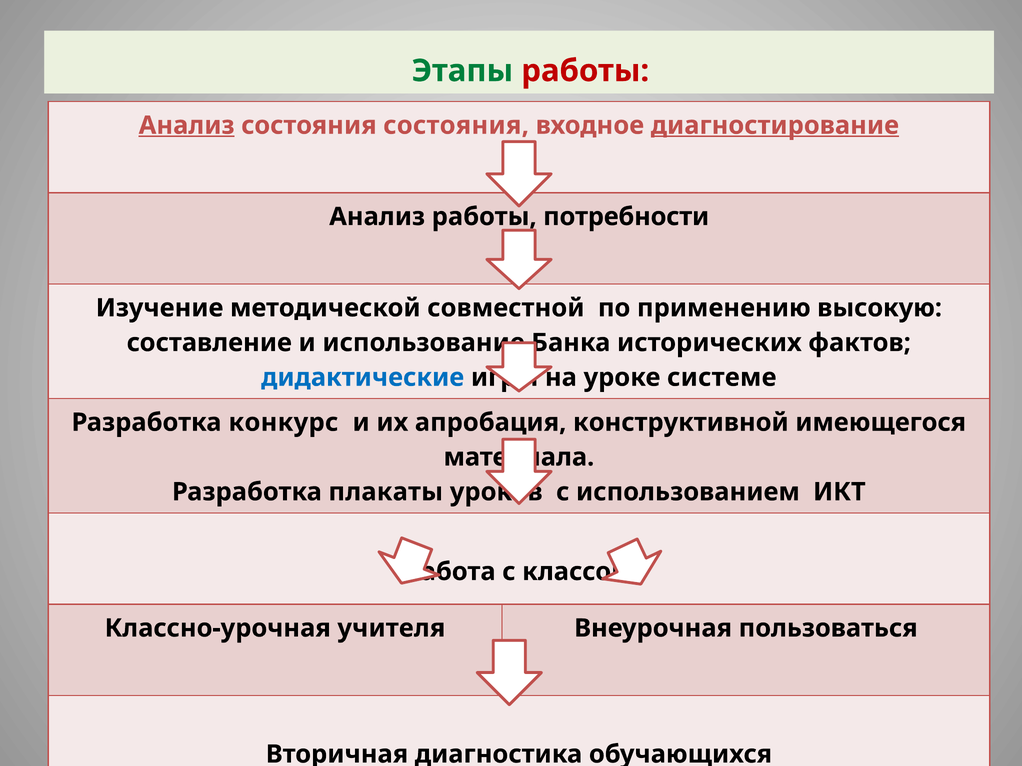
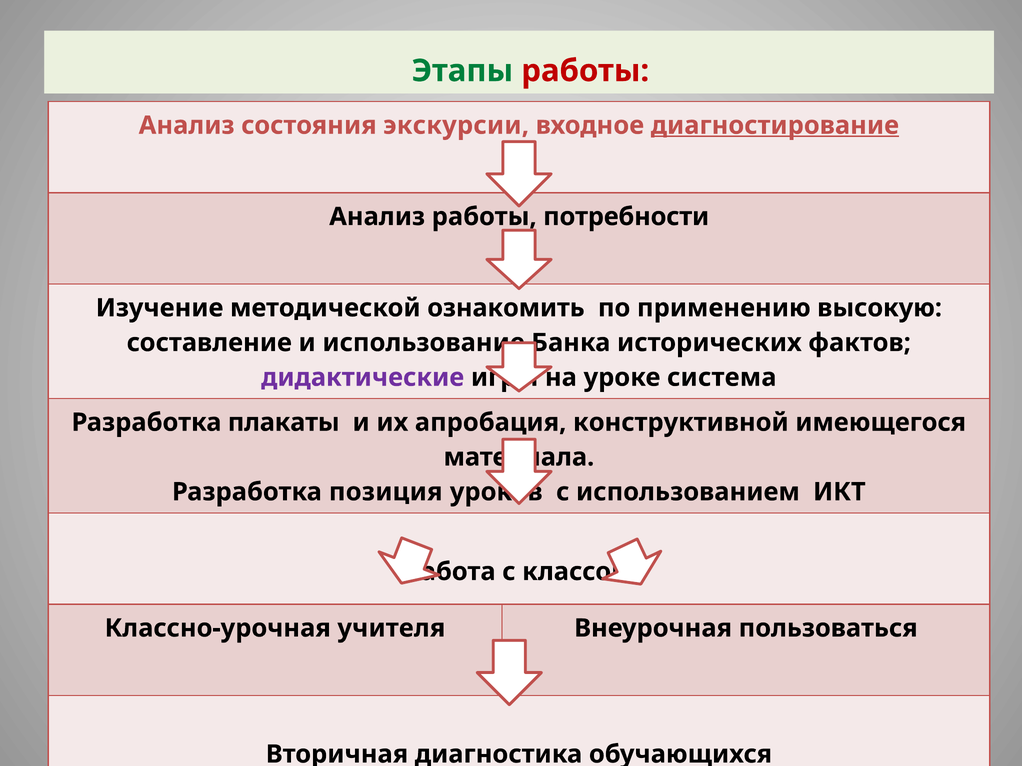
Анализ at (187, 125) underline: present -> none
состояния состояния: состояния -> экскурсии
совместной: совместной -> ознакомить
дидактические colour: blue -> purple
системе: системе -> система
конкурс: конкурс -> плакаты
плакаты: плакаты -> позиция
